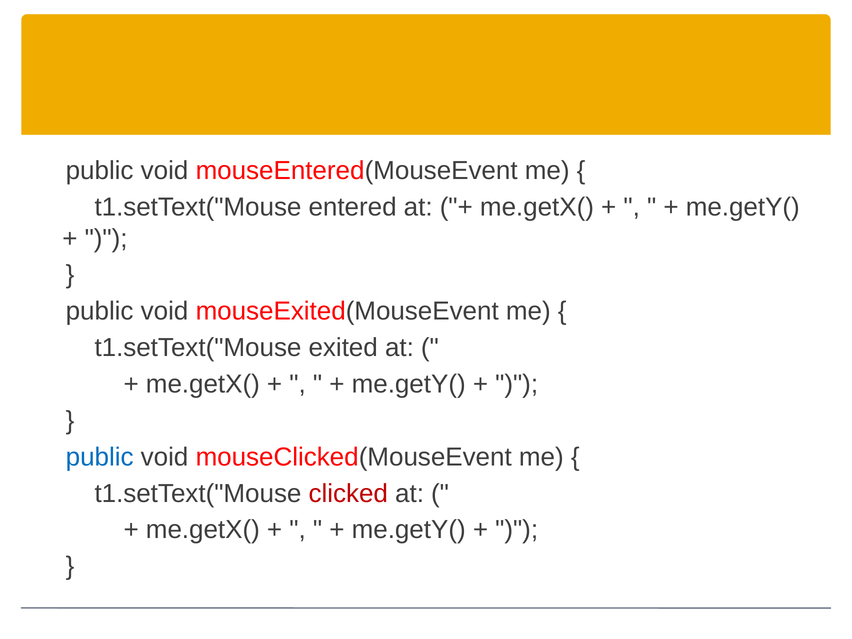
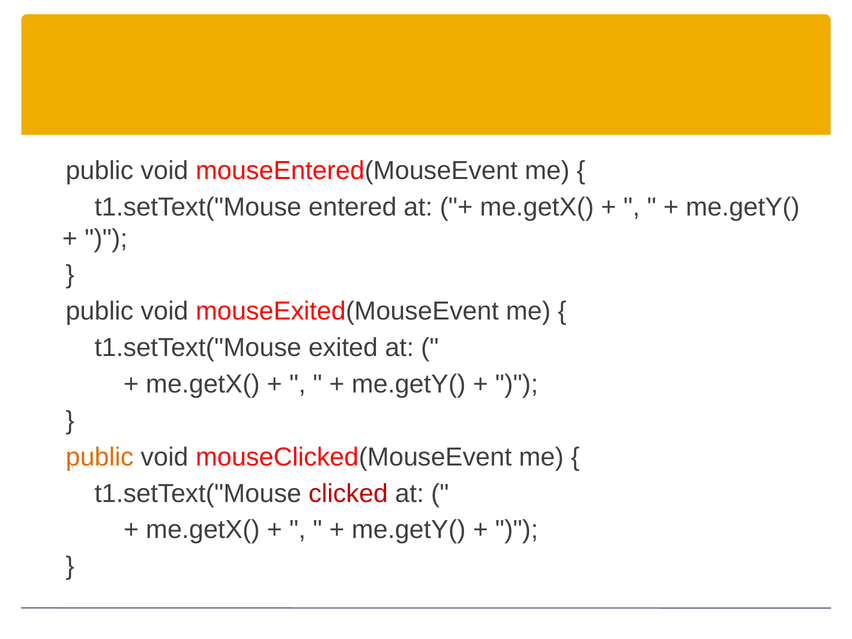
public at (100, 457) colour: blue -> orange
